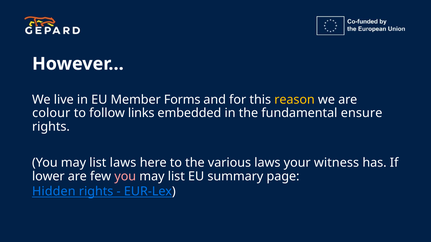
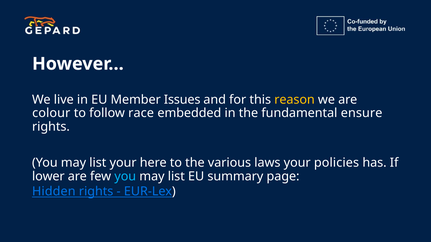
Forms: Forms -> Issues
links: links -> race
list laws: laws -> your
witness: witness -> policies
you at (125, 177) colour: pink -> light blue
